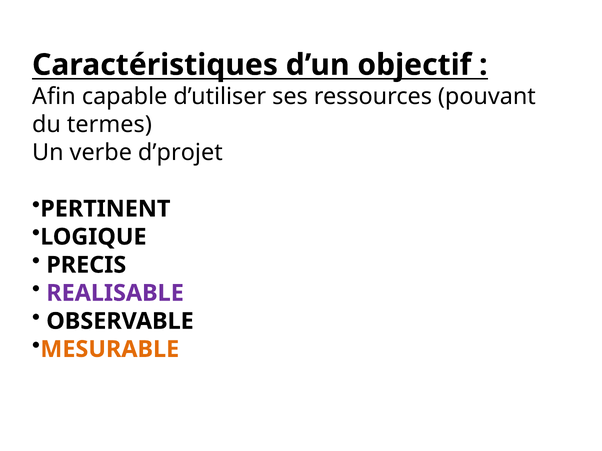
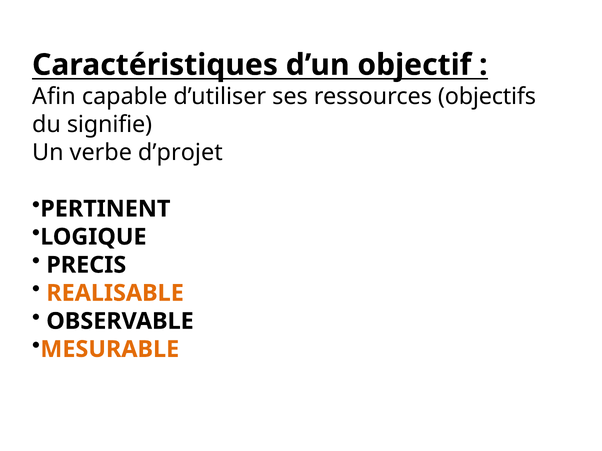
pouvant: pouvant -> objectifs
termes: termes -> signifie
REALISABLE colour: purple -> orange
